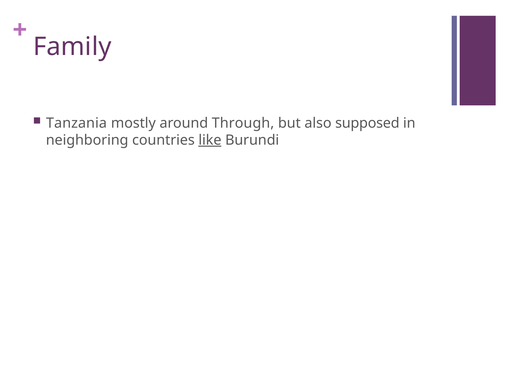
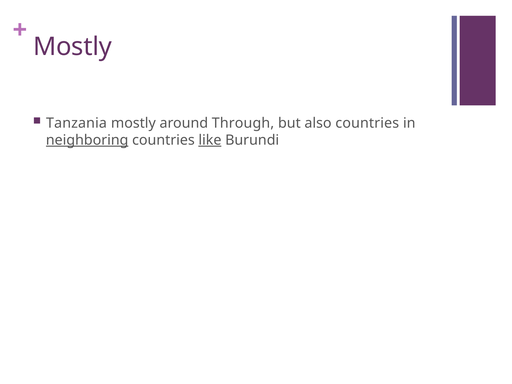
Family at (72, 47): Family -> Mostly
also supposed: supposed -> countries
neighboring underline: none -> present
